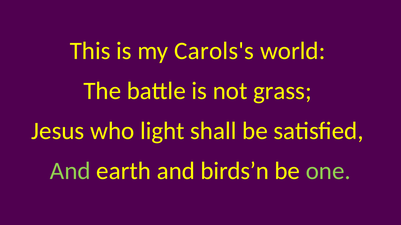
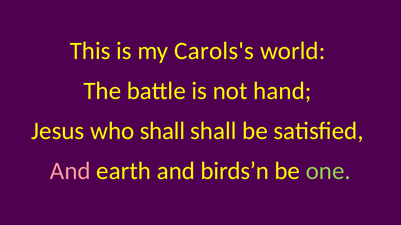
grass: grass -> hand
who light: light -> shall
And at (70, 171) colour: light green -> pink
